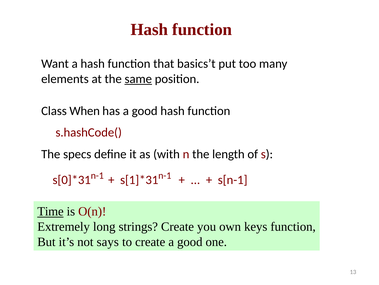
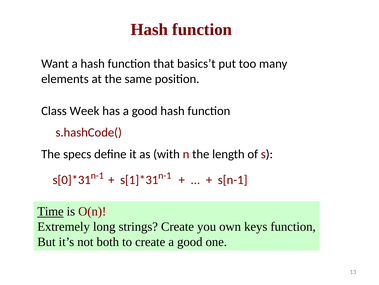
same underline: present -> none
When: When -> Week
says: says -> both
